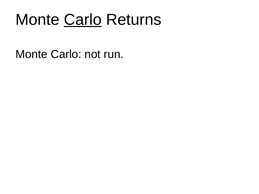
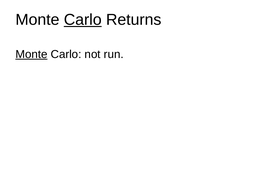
Monte at (31, 54) underline: none -> present
